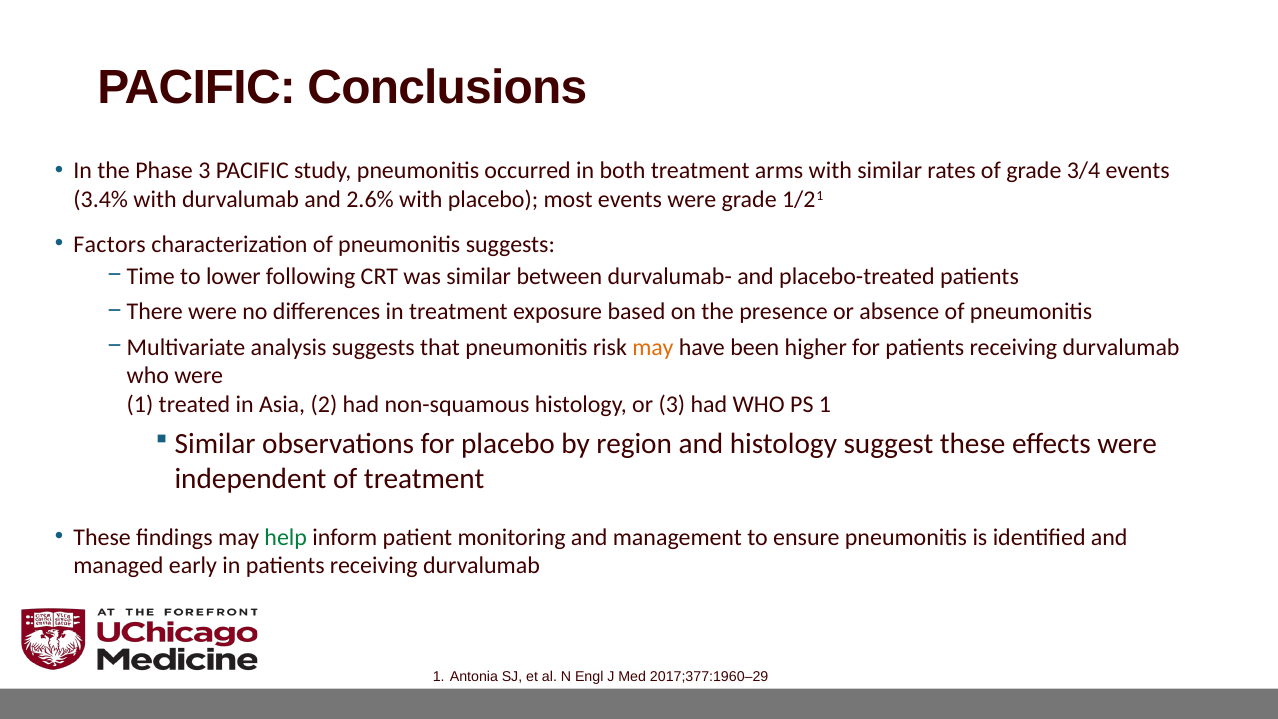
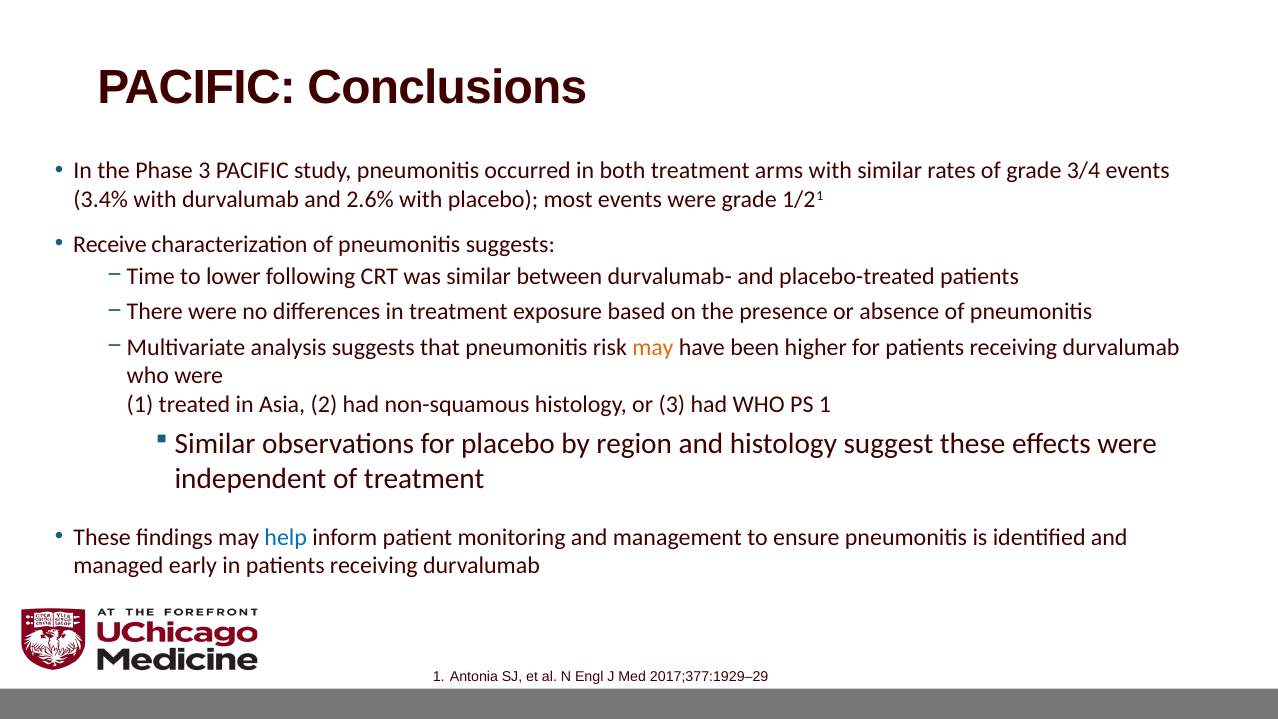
Factors: Factors -> Receive
help colour: green -> blue
2017;377:1960–29: 2017;377:1960–29 -> 2017;377:1929–29
